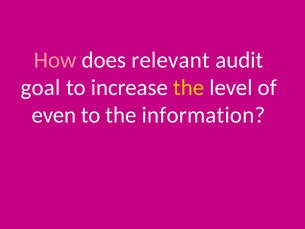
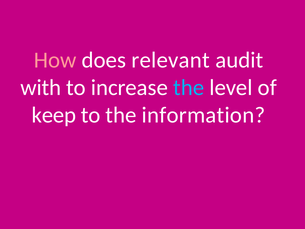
goal: goal -> with
the at (189, 88) colour: yellow -> light blue
even: even -> keep
